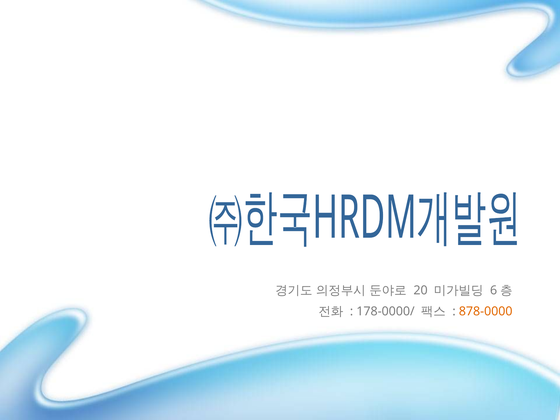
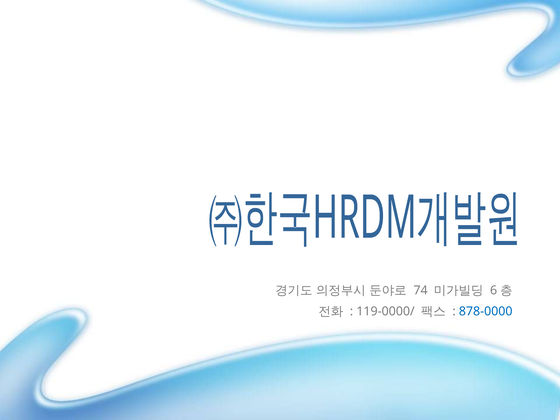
20: 20 -> 74
178-0000/: 178-0000/ -> 119-0000/
878-0000 colour: orange -> blue
